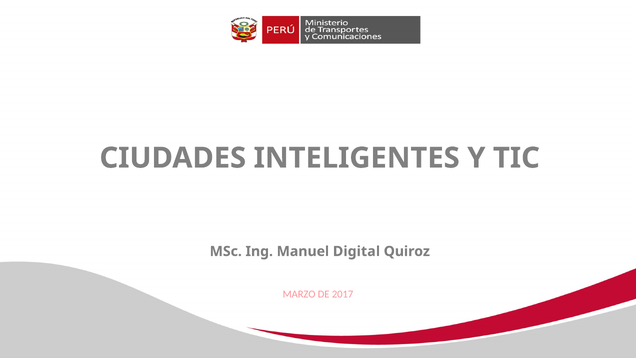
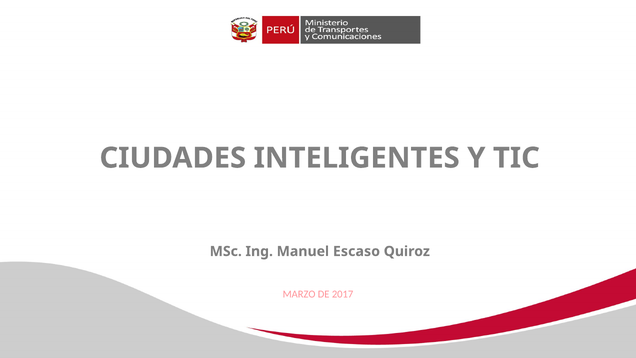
Digital: Digital -> Escaso
